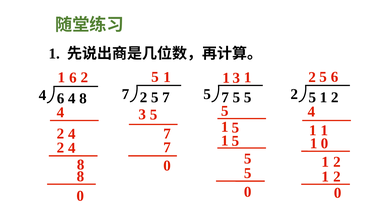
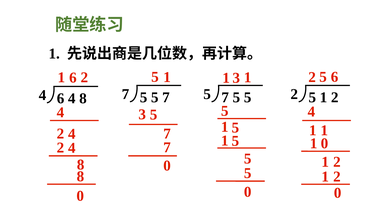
2 at (144, 97): 2 -> 5
